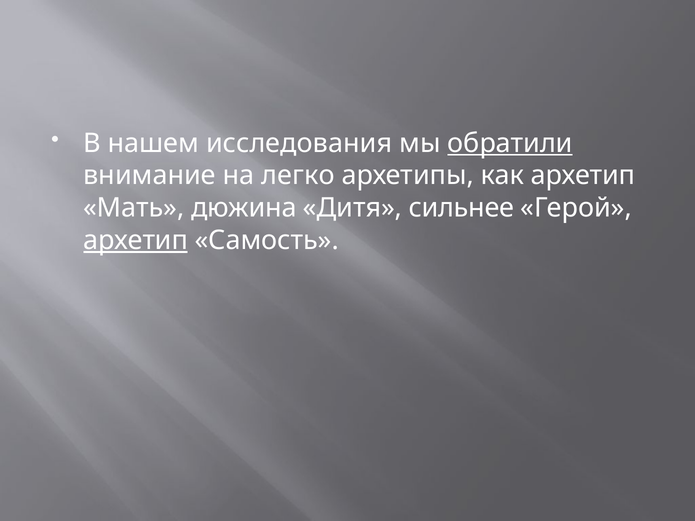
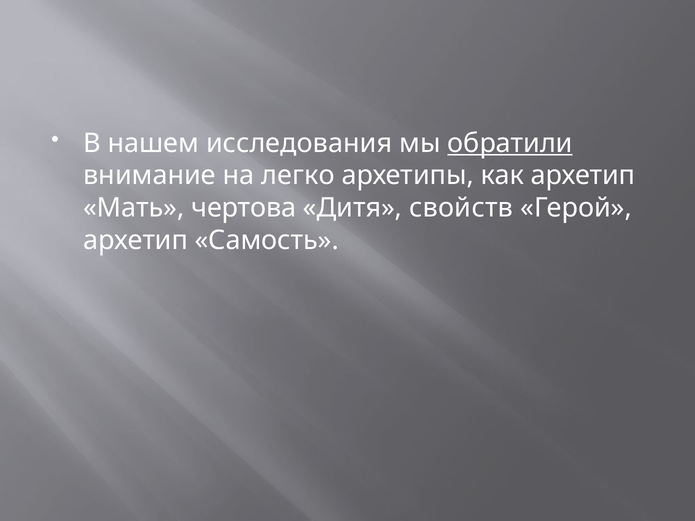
дюжина: дюжина -> чертова
сильнее: сильнее -> свойств
архетип at (136, 241) underline: present -> none
